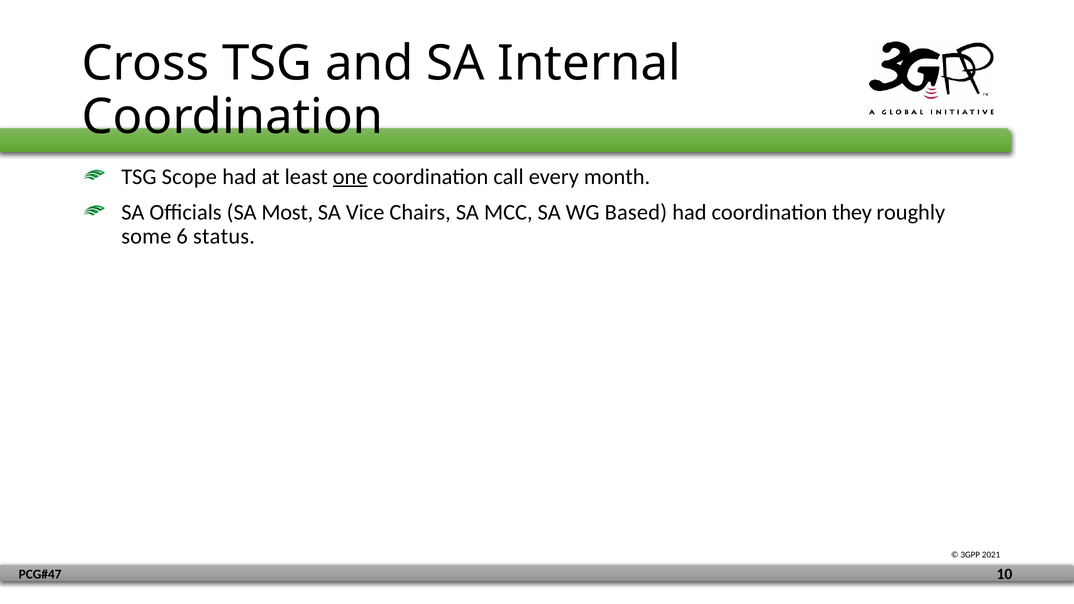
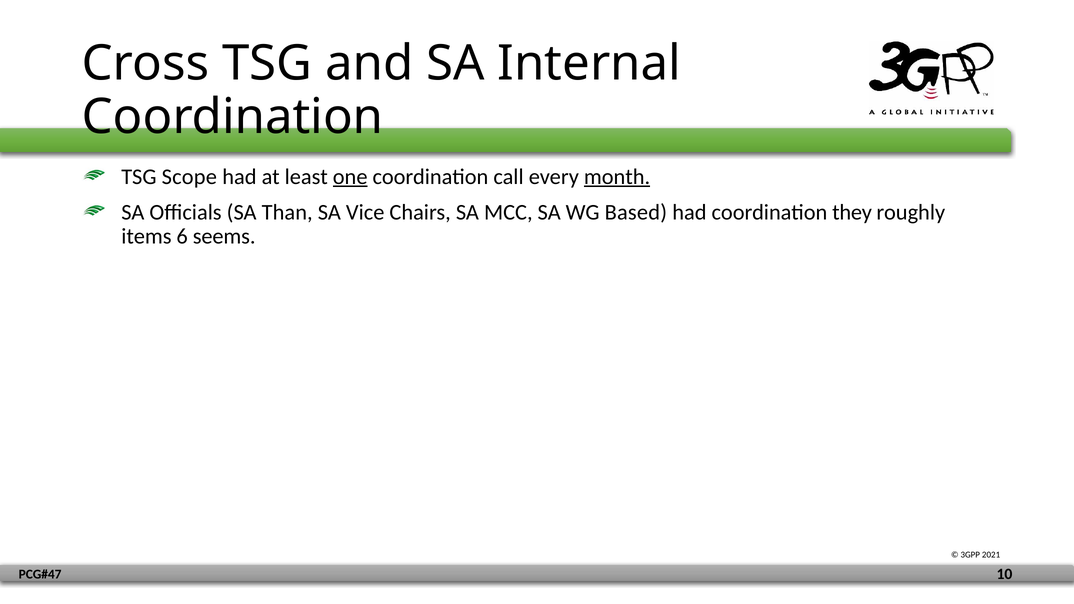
month underline: none -> present
Most: Most -> Than
some: some -> items
status: status -> seems
